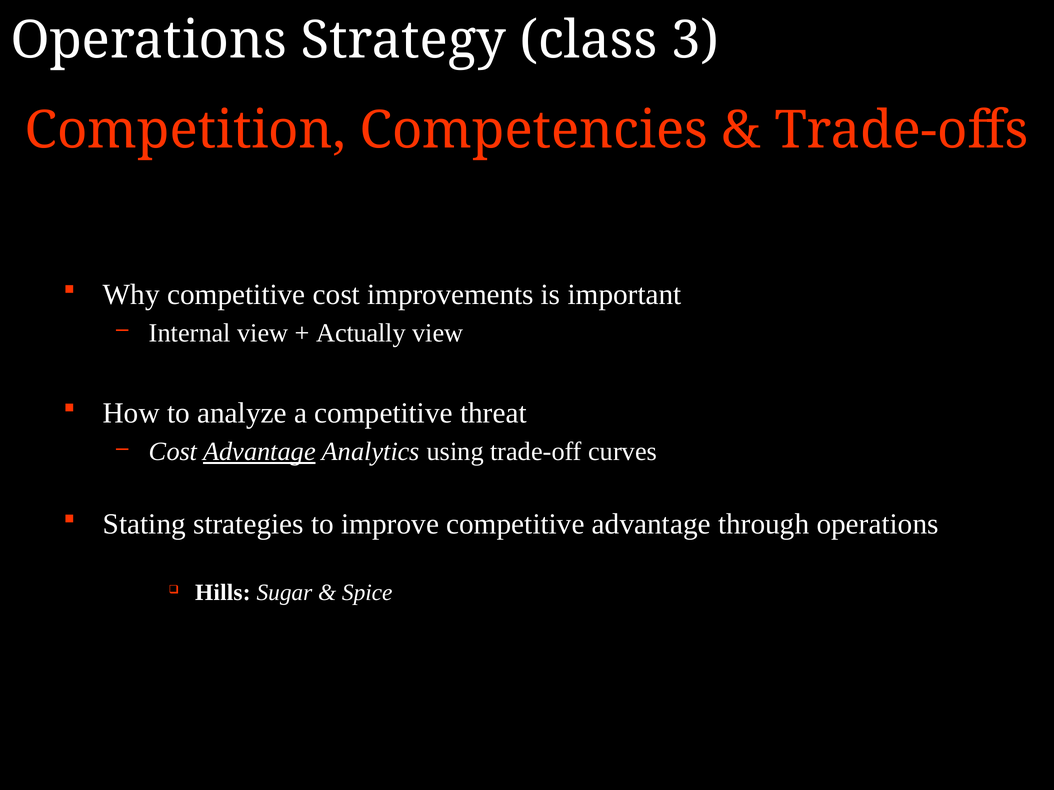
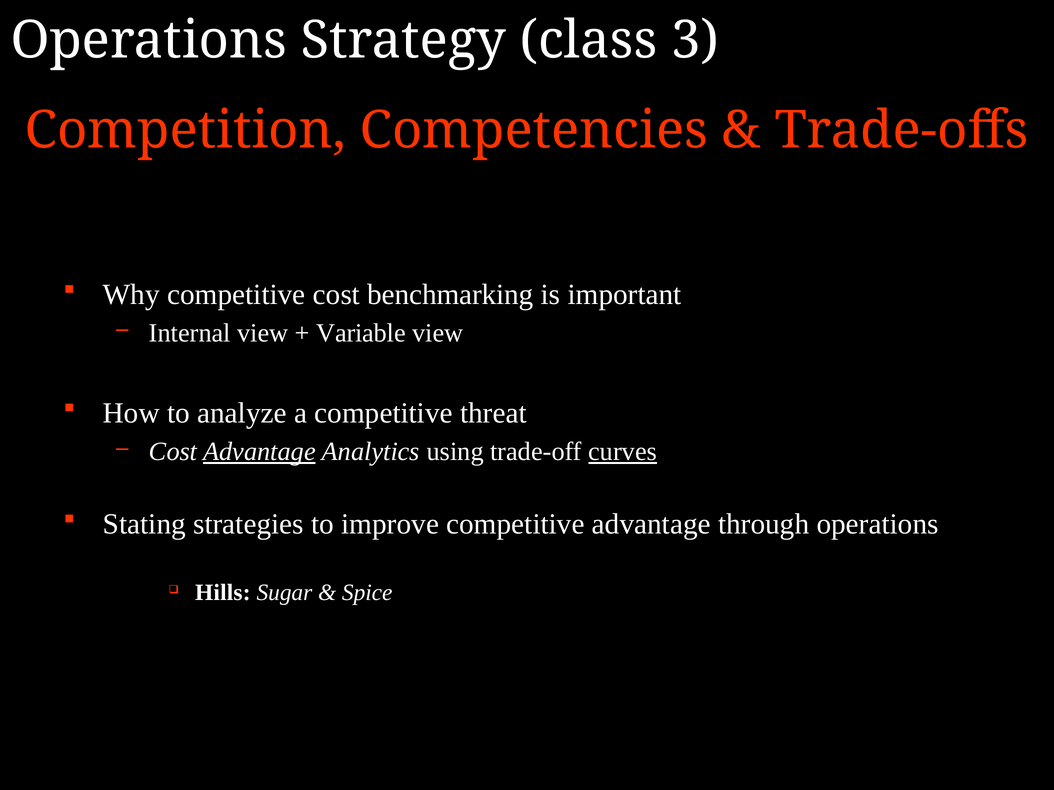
improvements: improvements -> benchmarking
Actually: Actually -> Variable
curves underline: none -> present
